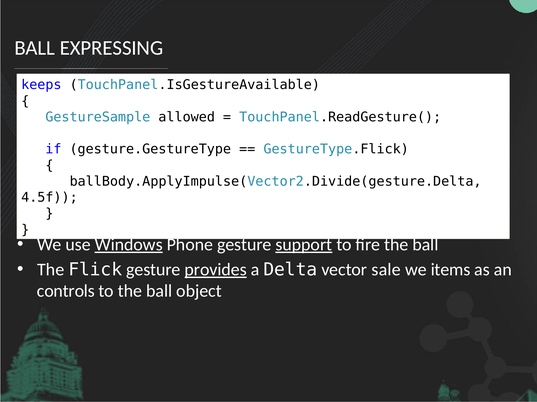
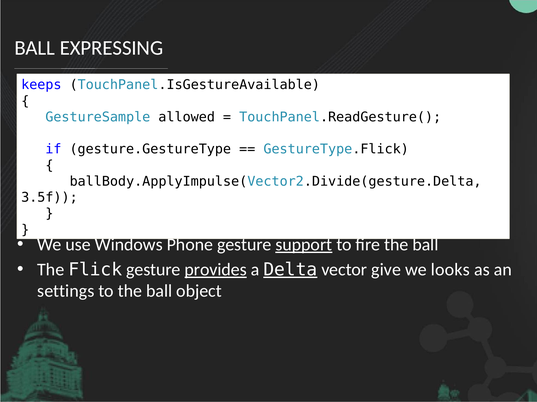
4.5f: 4.5f -> 3.5f
Windows underline: present -> none
Delta underline: none -> present
sale: sale -> give
items: items -> looks
controls: controls -> settings
